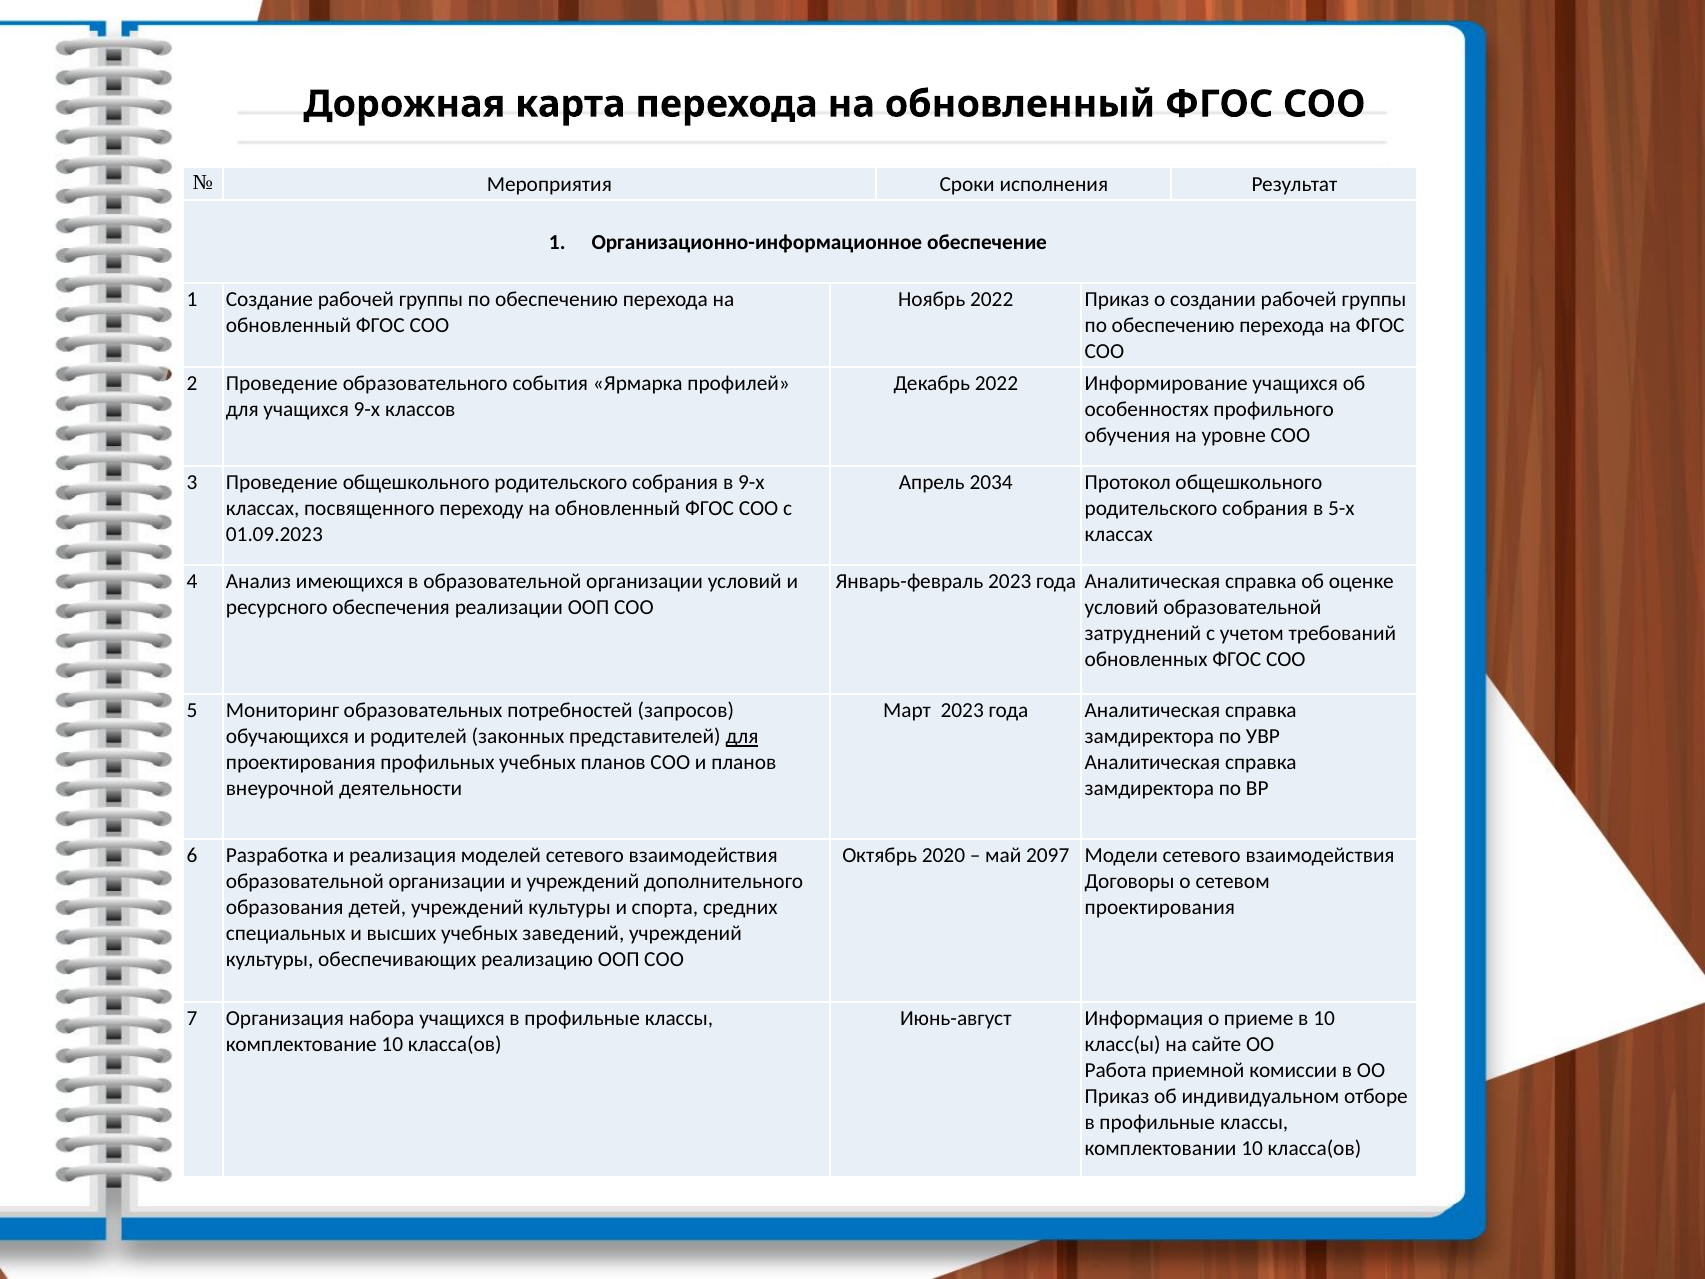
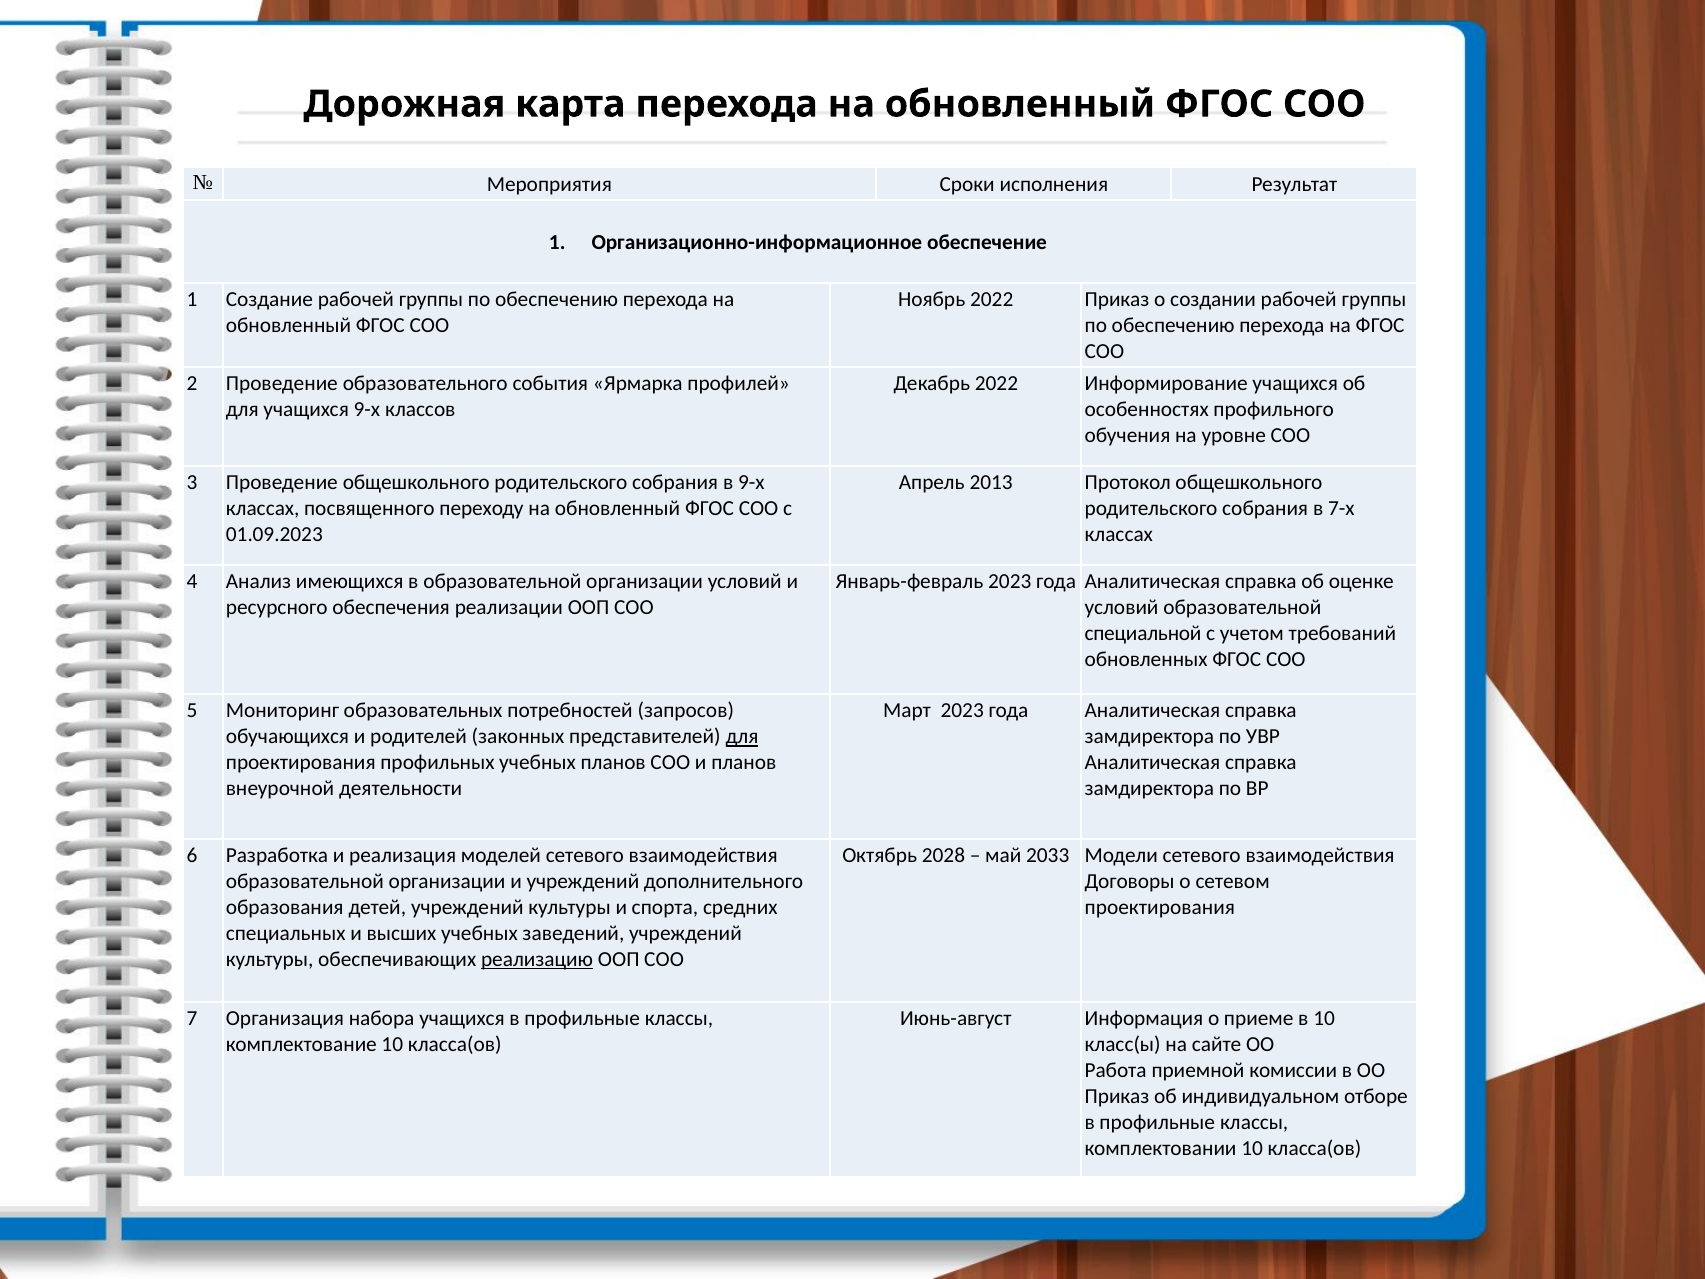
2034: 2034 -> 2013
5-х: 5-х -> 7-х
затруднений: затруднений -> специальной
2020: 2020 -> 2028
2097: 2097 -> 2033
реализацию underline: none -> present
